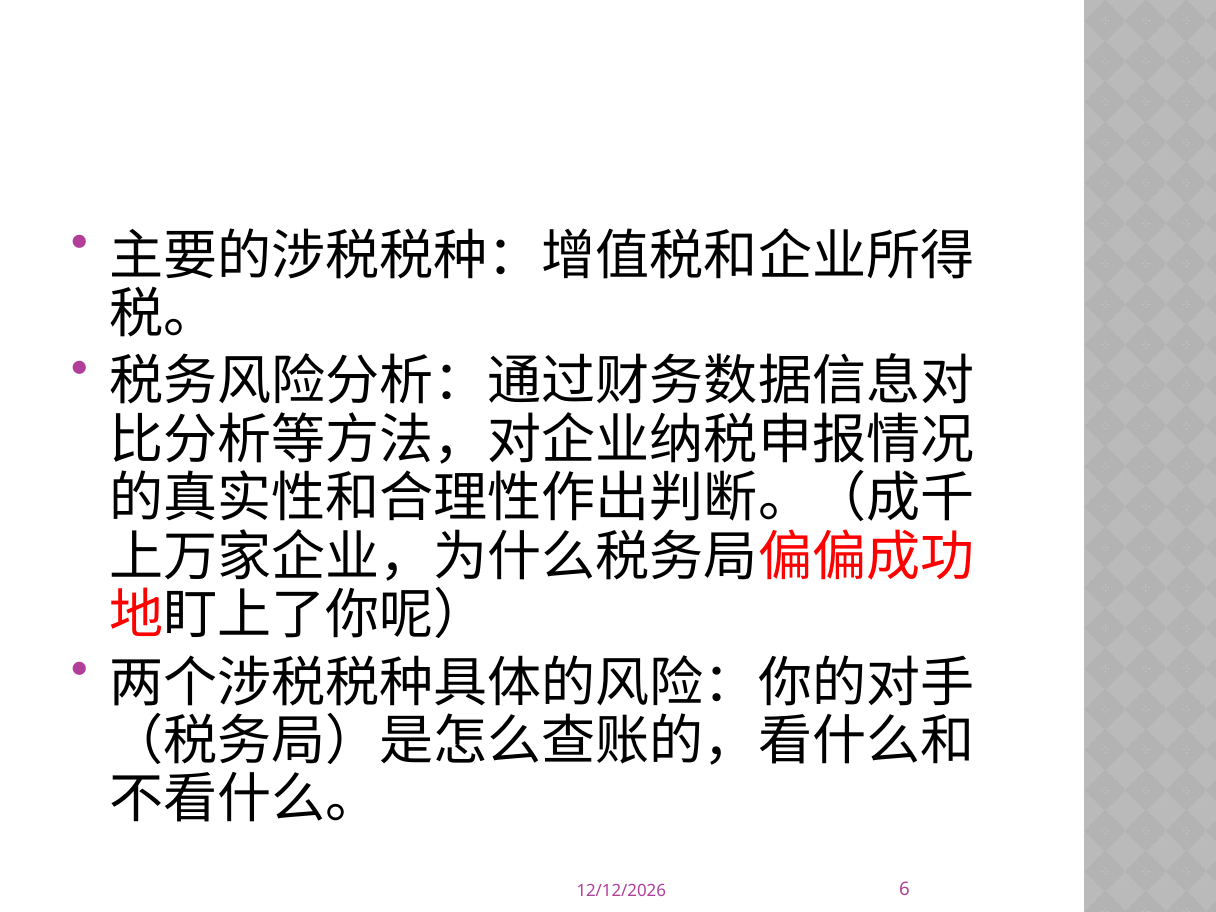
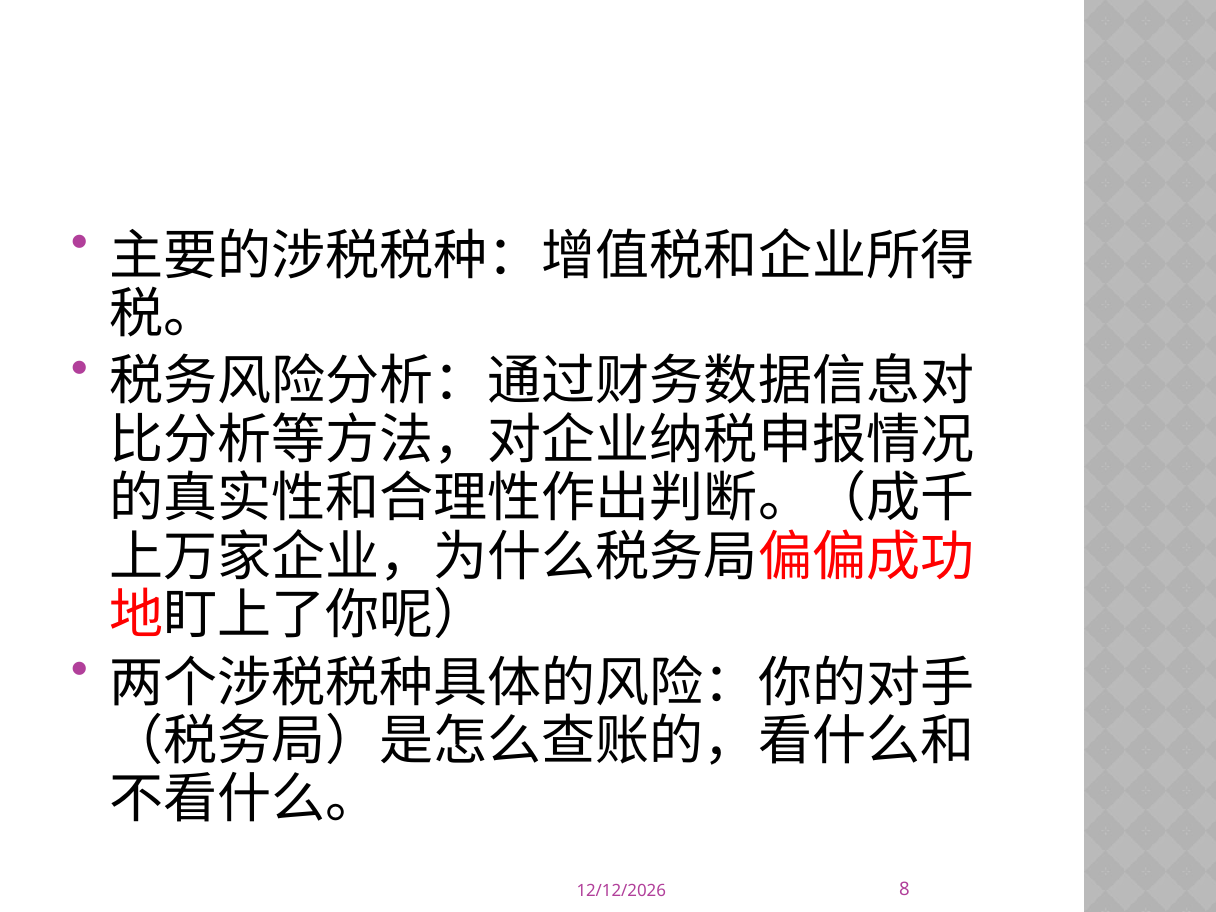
6: 6 -> 8
